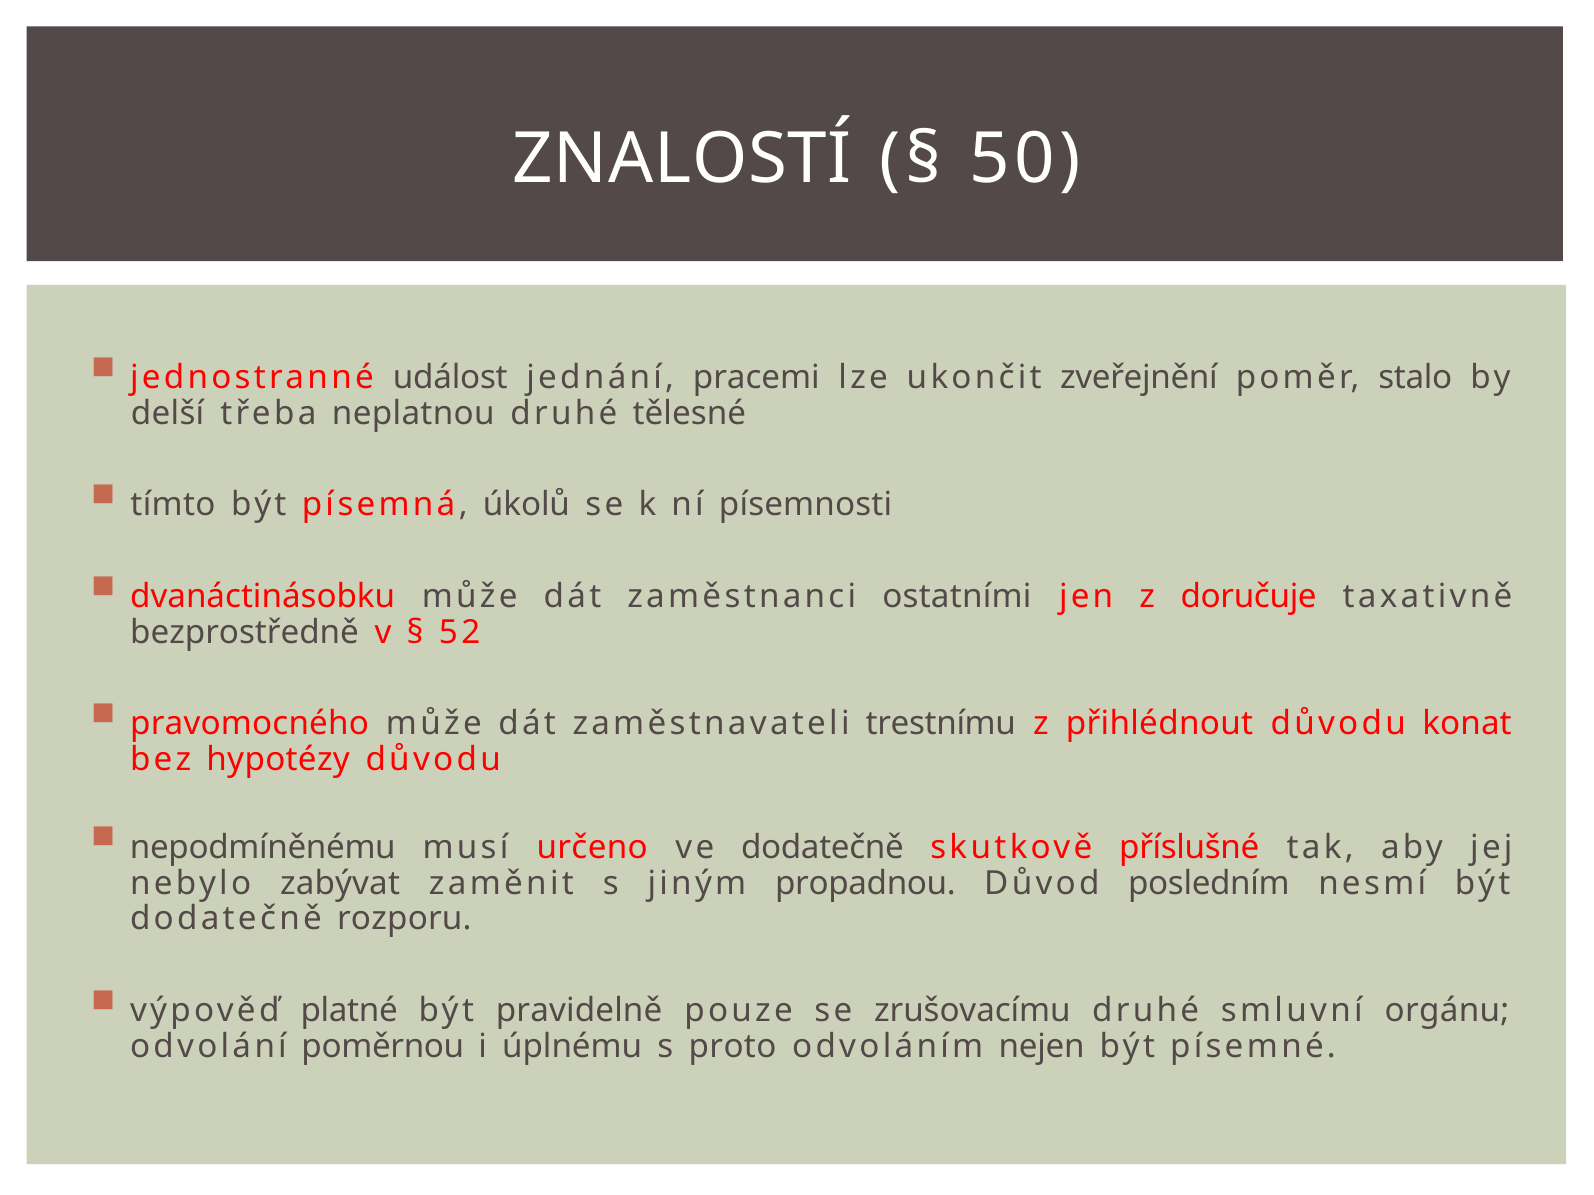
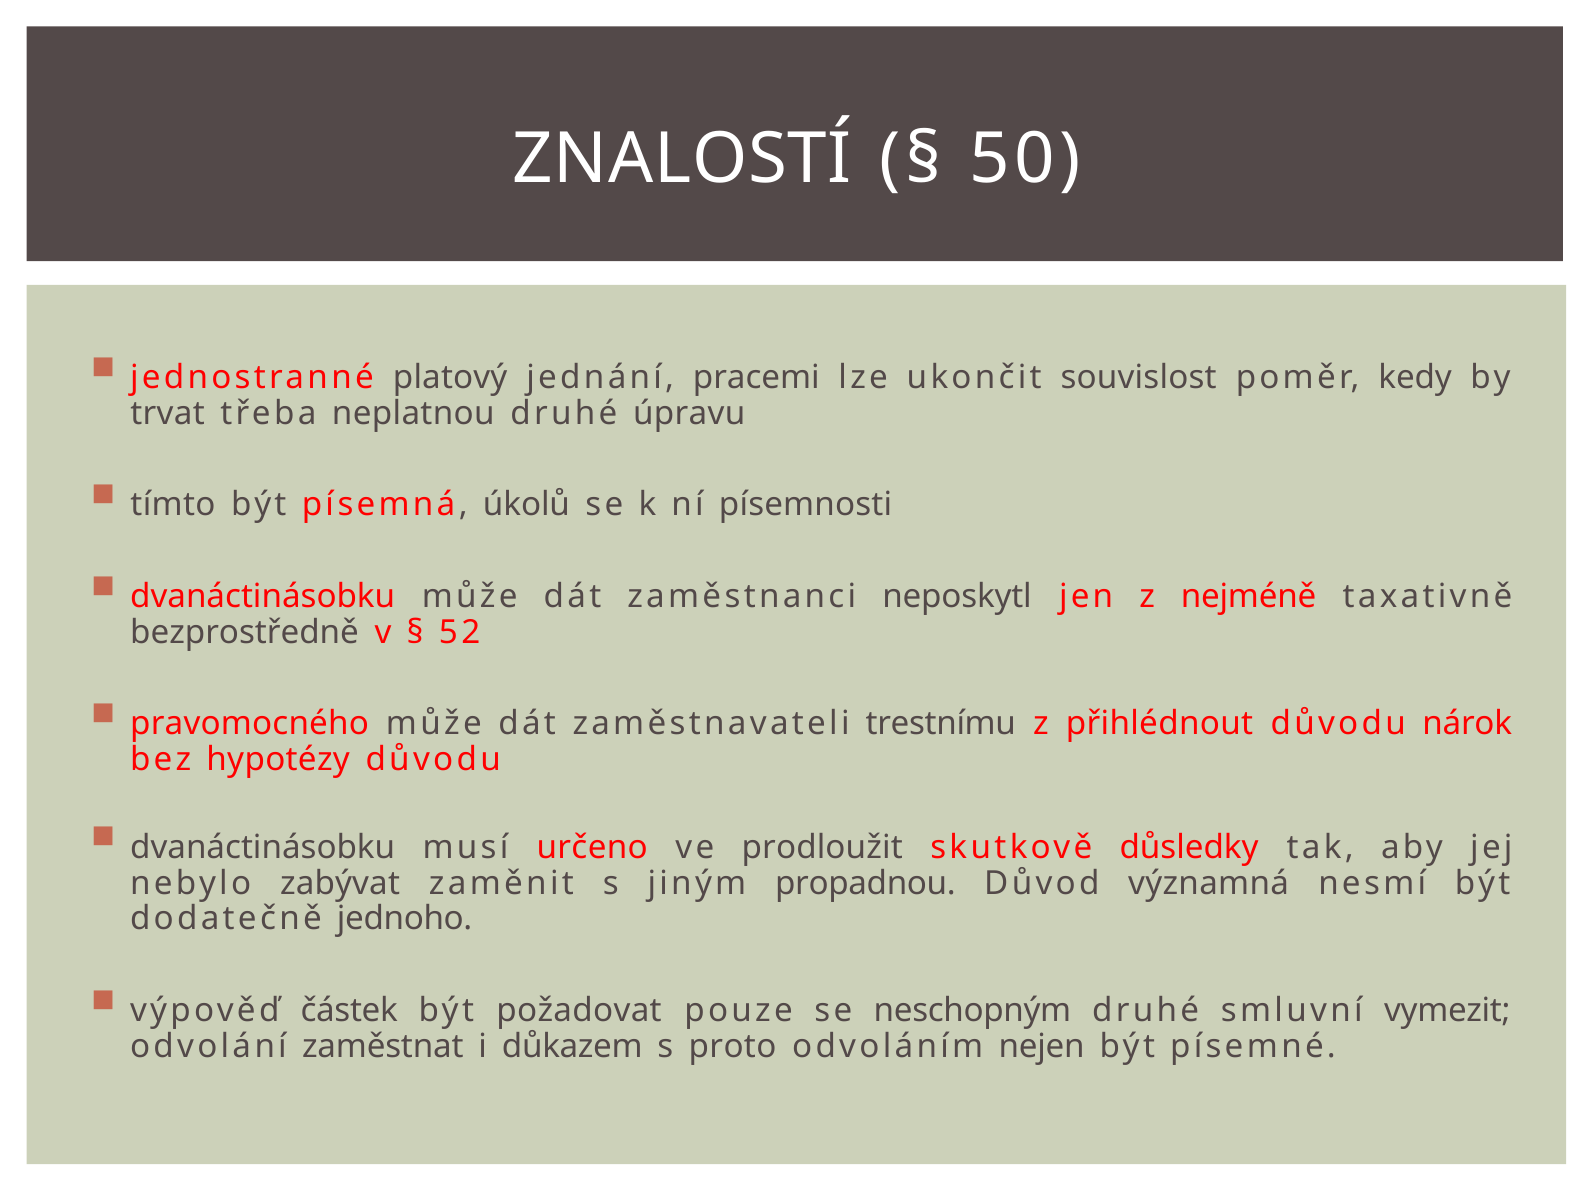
událost: událost -> platový
zveřejnění: zveřejnění -> souvislost
stalo: stalo -> kedy
delší: delší -> trvat
tělesné: tělesné -> úpravu
ostatními: ostatními -> neposkytl
doručuje: doručuje -> nejméně
konat: konat -> nárok
nepodmíněnému at (263, 848): nepodmíněnému -> dvanáctinásobku
ve dodatečně: dodatečně -> prodloužit
příslušné: příslušné -> důsledky
posledním: posledním -> významná
rozporu: rozporu -> jednoho
platné: platné -> částek
pravidelně: pravidelně -> požadovat
zrušovacímu: zrušovacímu -> neschopným
orgánu: orgánu -> vymezit
poměrnou: poměrnou -> zaměstnat
úplnému: úplnému -> důkazem
